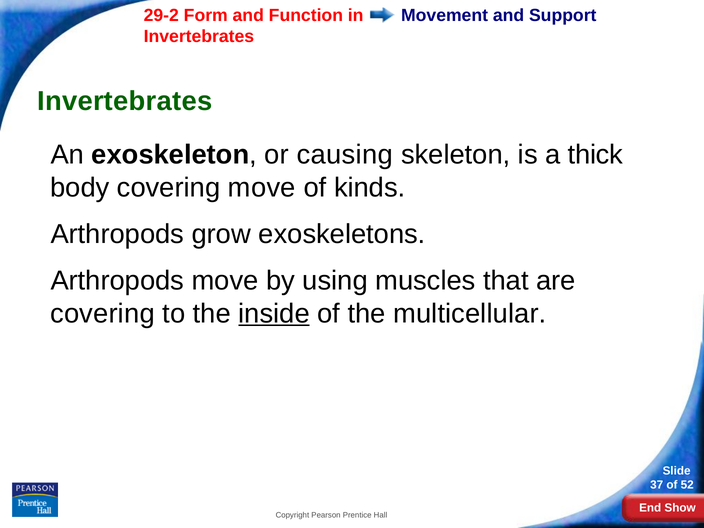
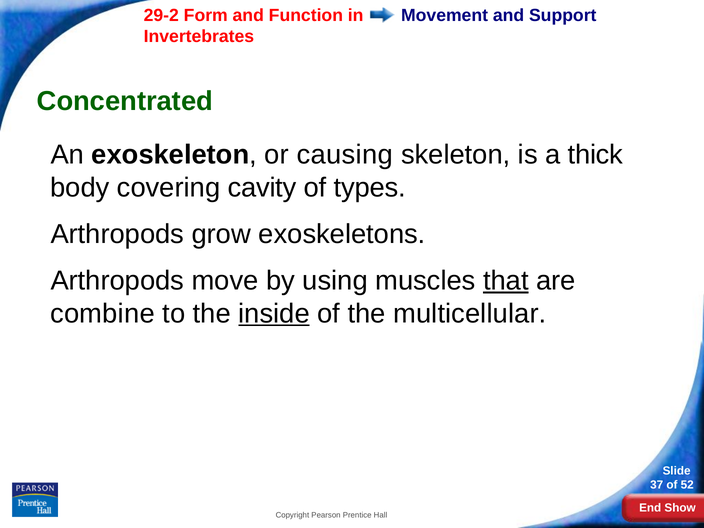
Invertebrates at (125, 101): Invertebrates -> Concentrated
covering move: move -> cavity
kinds: kinds -> types
that underline: none -> present
covering at (102, 314): covering -> combine
